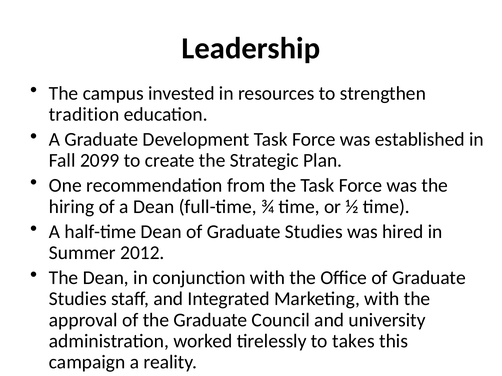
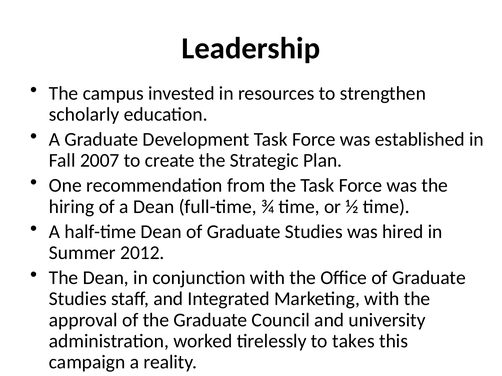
tradition: tradition -> scholarly
2099: 2099 -> 2007
